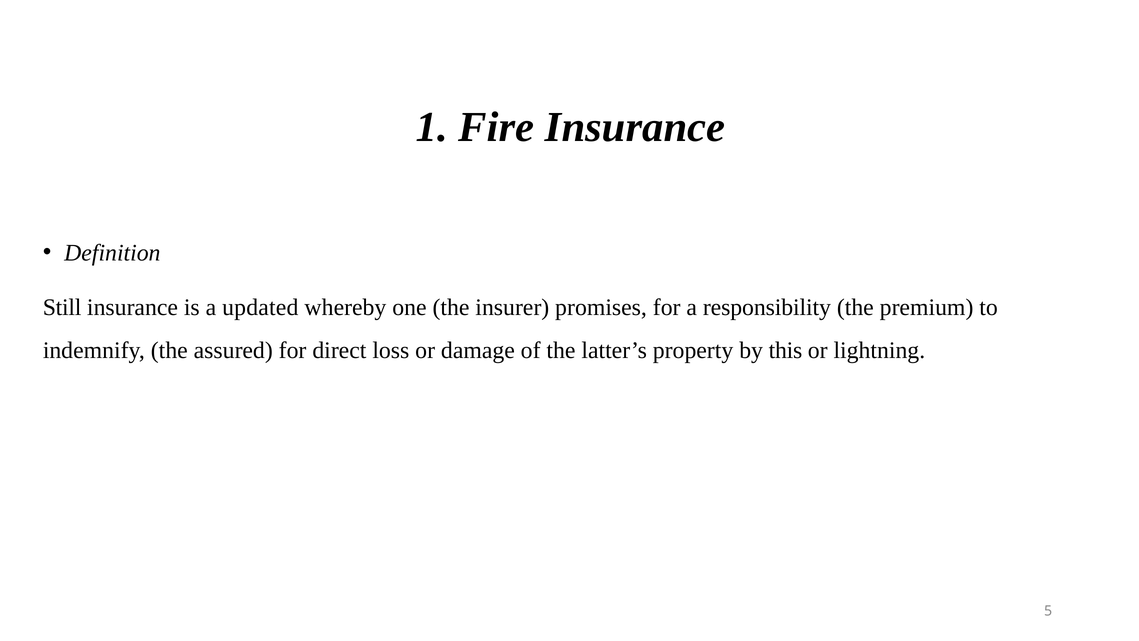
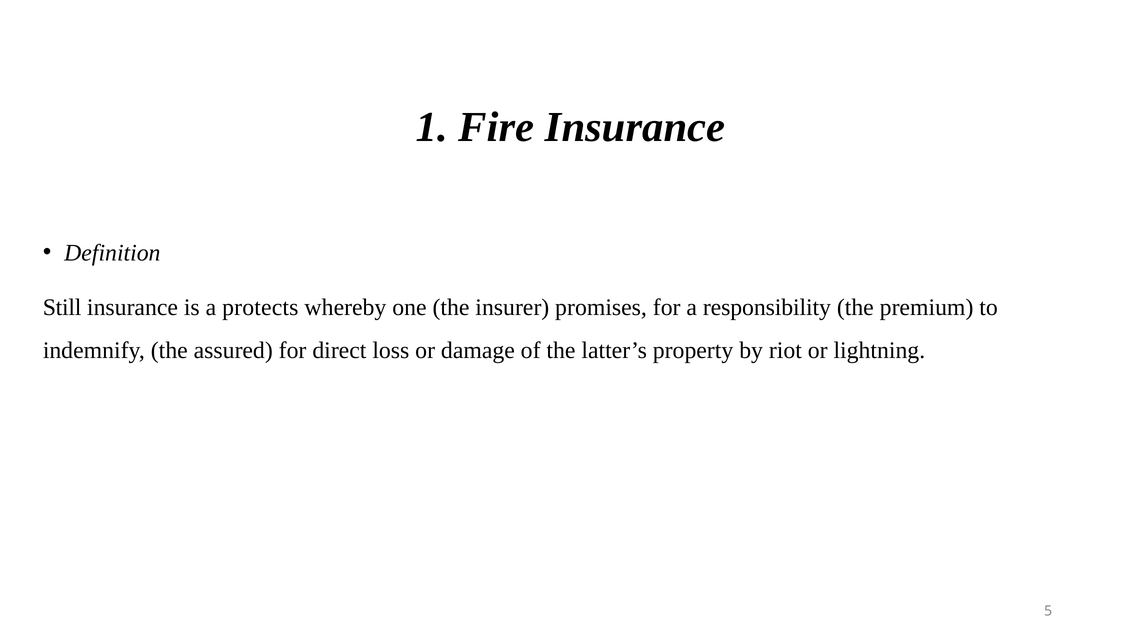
updated: updated -> protects
this: this -> riot
